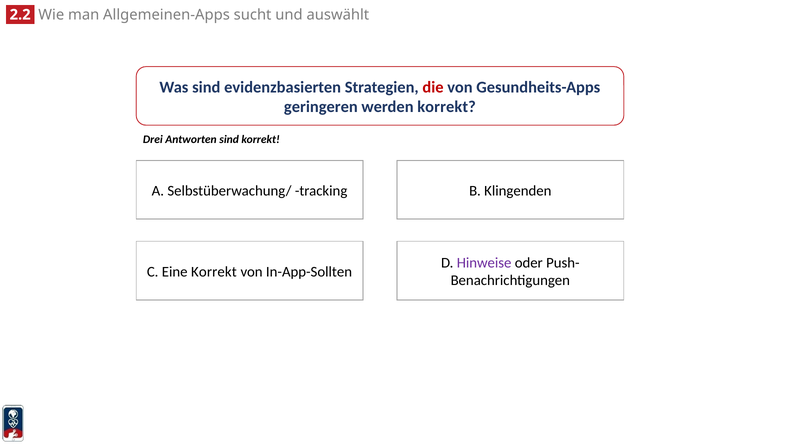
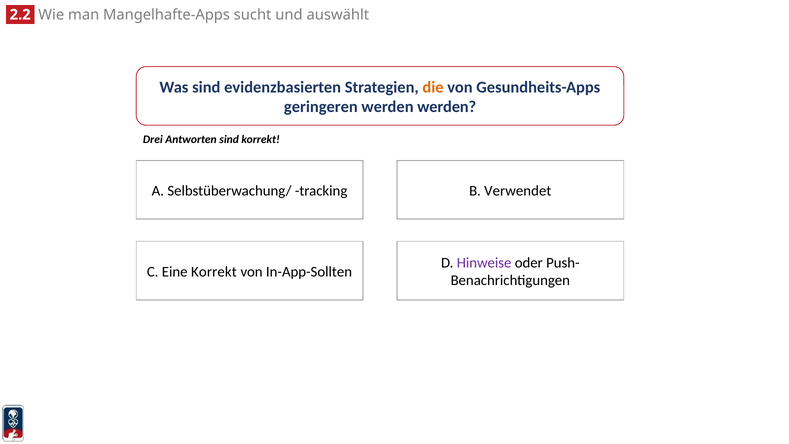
Allgemeinen-Apps: Allgemeinen-Apps -> Mangelhafte-Apps
die colour: red -> orange
werden korrekt: korrekt -> werden
Klingenden: Klingenden -> Verwendet
